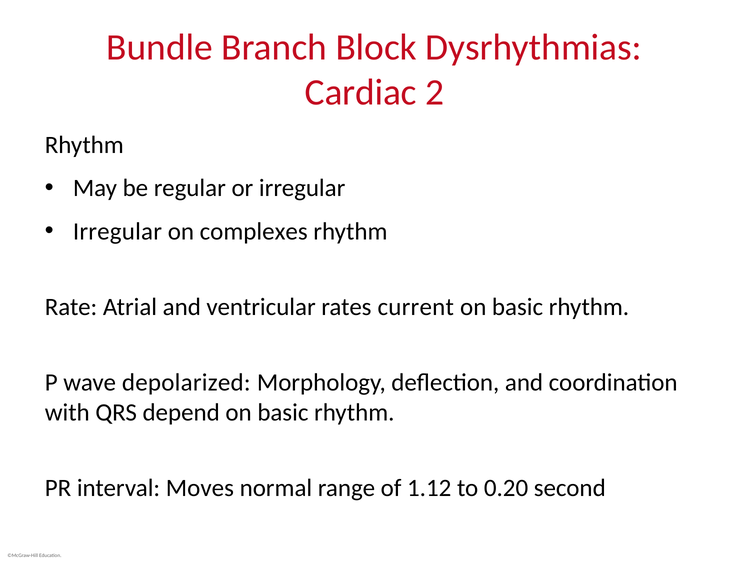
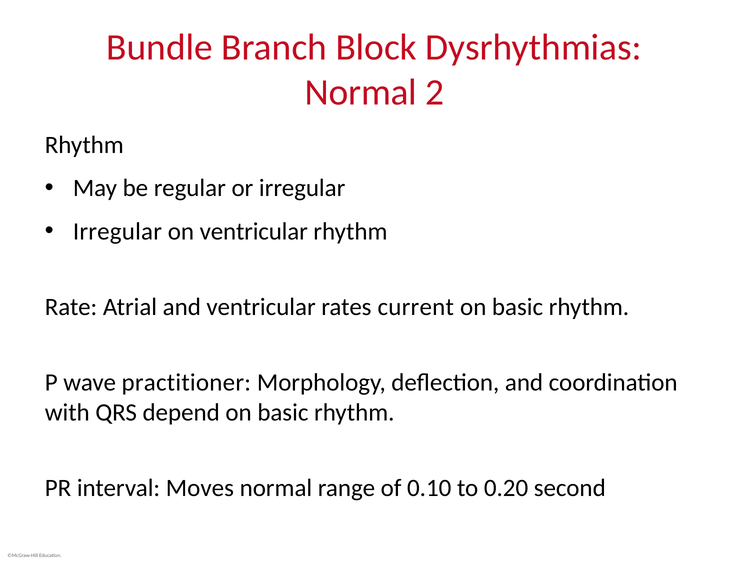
Cardiac at (361, 92): Cardiac -> Normal
on complexes: complexes -> ventricular
depolarized: depolarized -> practitioner
1.12: 1.12 -> 0.10
